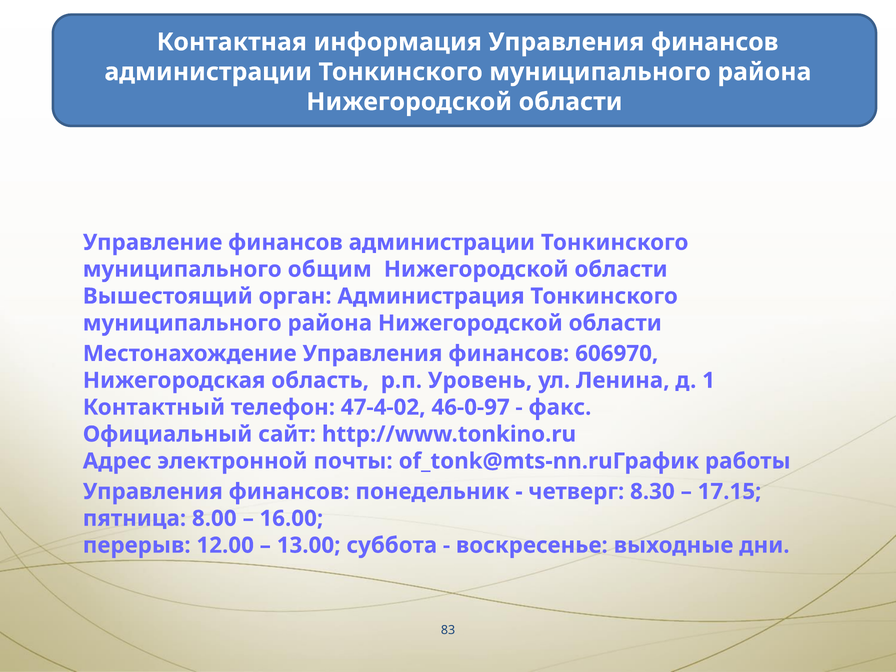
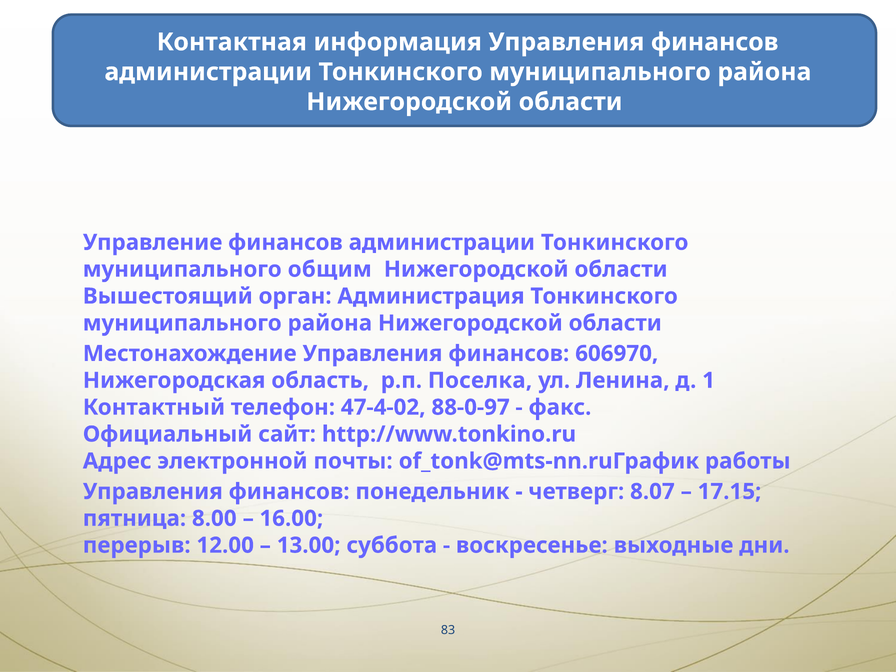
Уровень: Уровень -> Поселка
46-0-97: 46-0-97 -> 88-0-97
8.30: 8.30 -> 8.07
